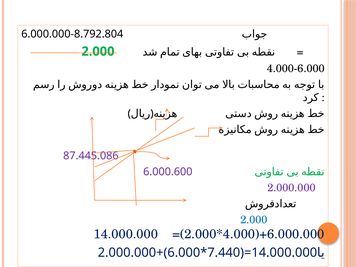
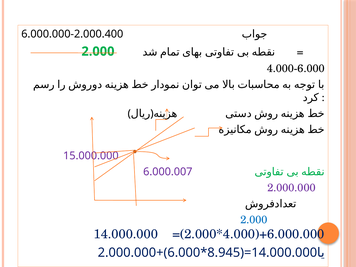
8.792.804: 8.792.804 -> 2.000.400
87.445.086: 87.445.086 -> 15.000.000
6.000.600: 6.000.600 -> 6.000.007
7.440: 7.440 -> 8.945
